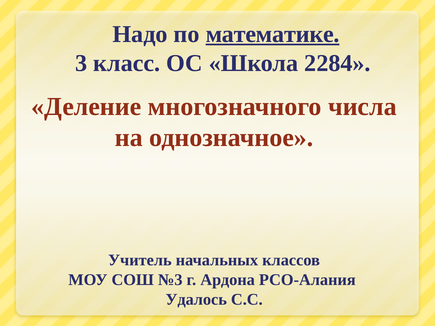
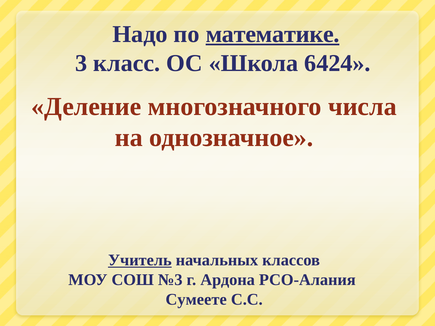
2284: 2284 -> 6424
Учитель underline: none -> present
Удалось: Удалось -> Сумеете
